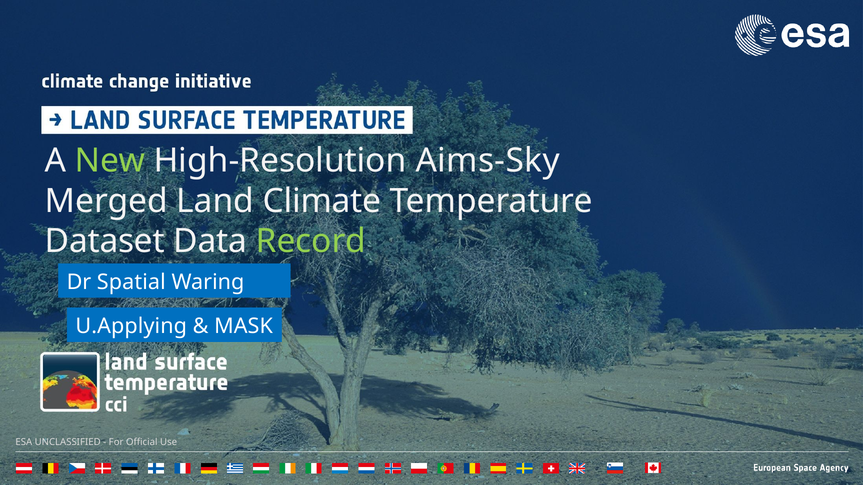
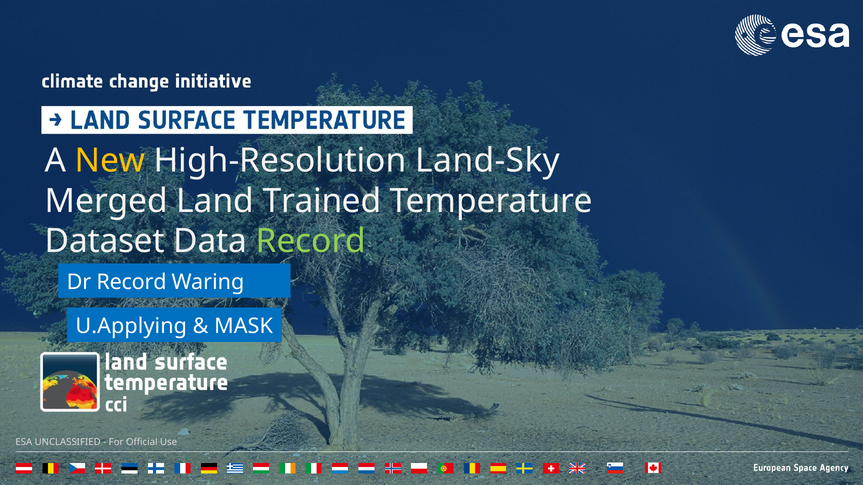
New colour: light green -> yellow
Aims-Sky: Aims-Sky -> Land-Sky
Climate: Climate -> Trained
Dr Spatial: Spatial -> Record
